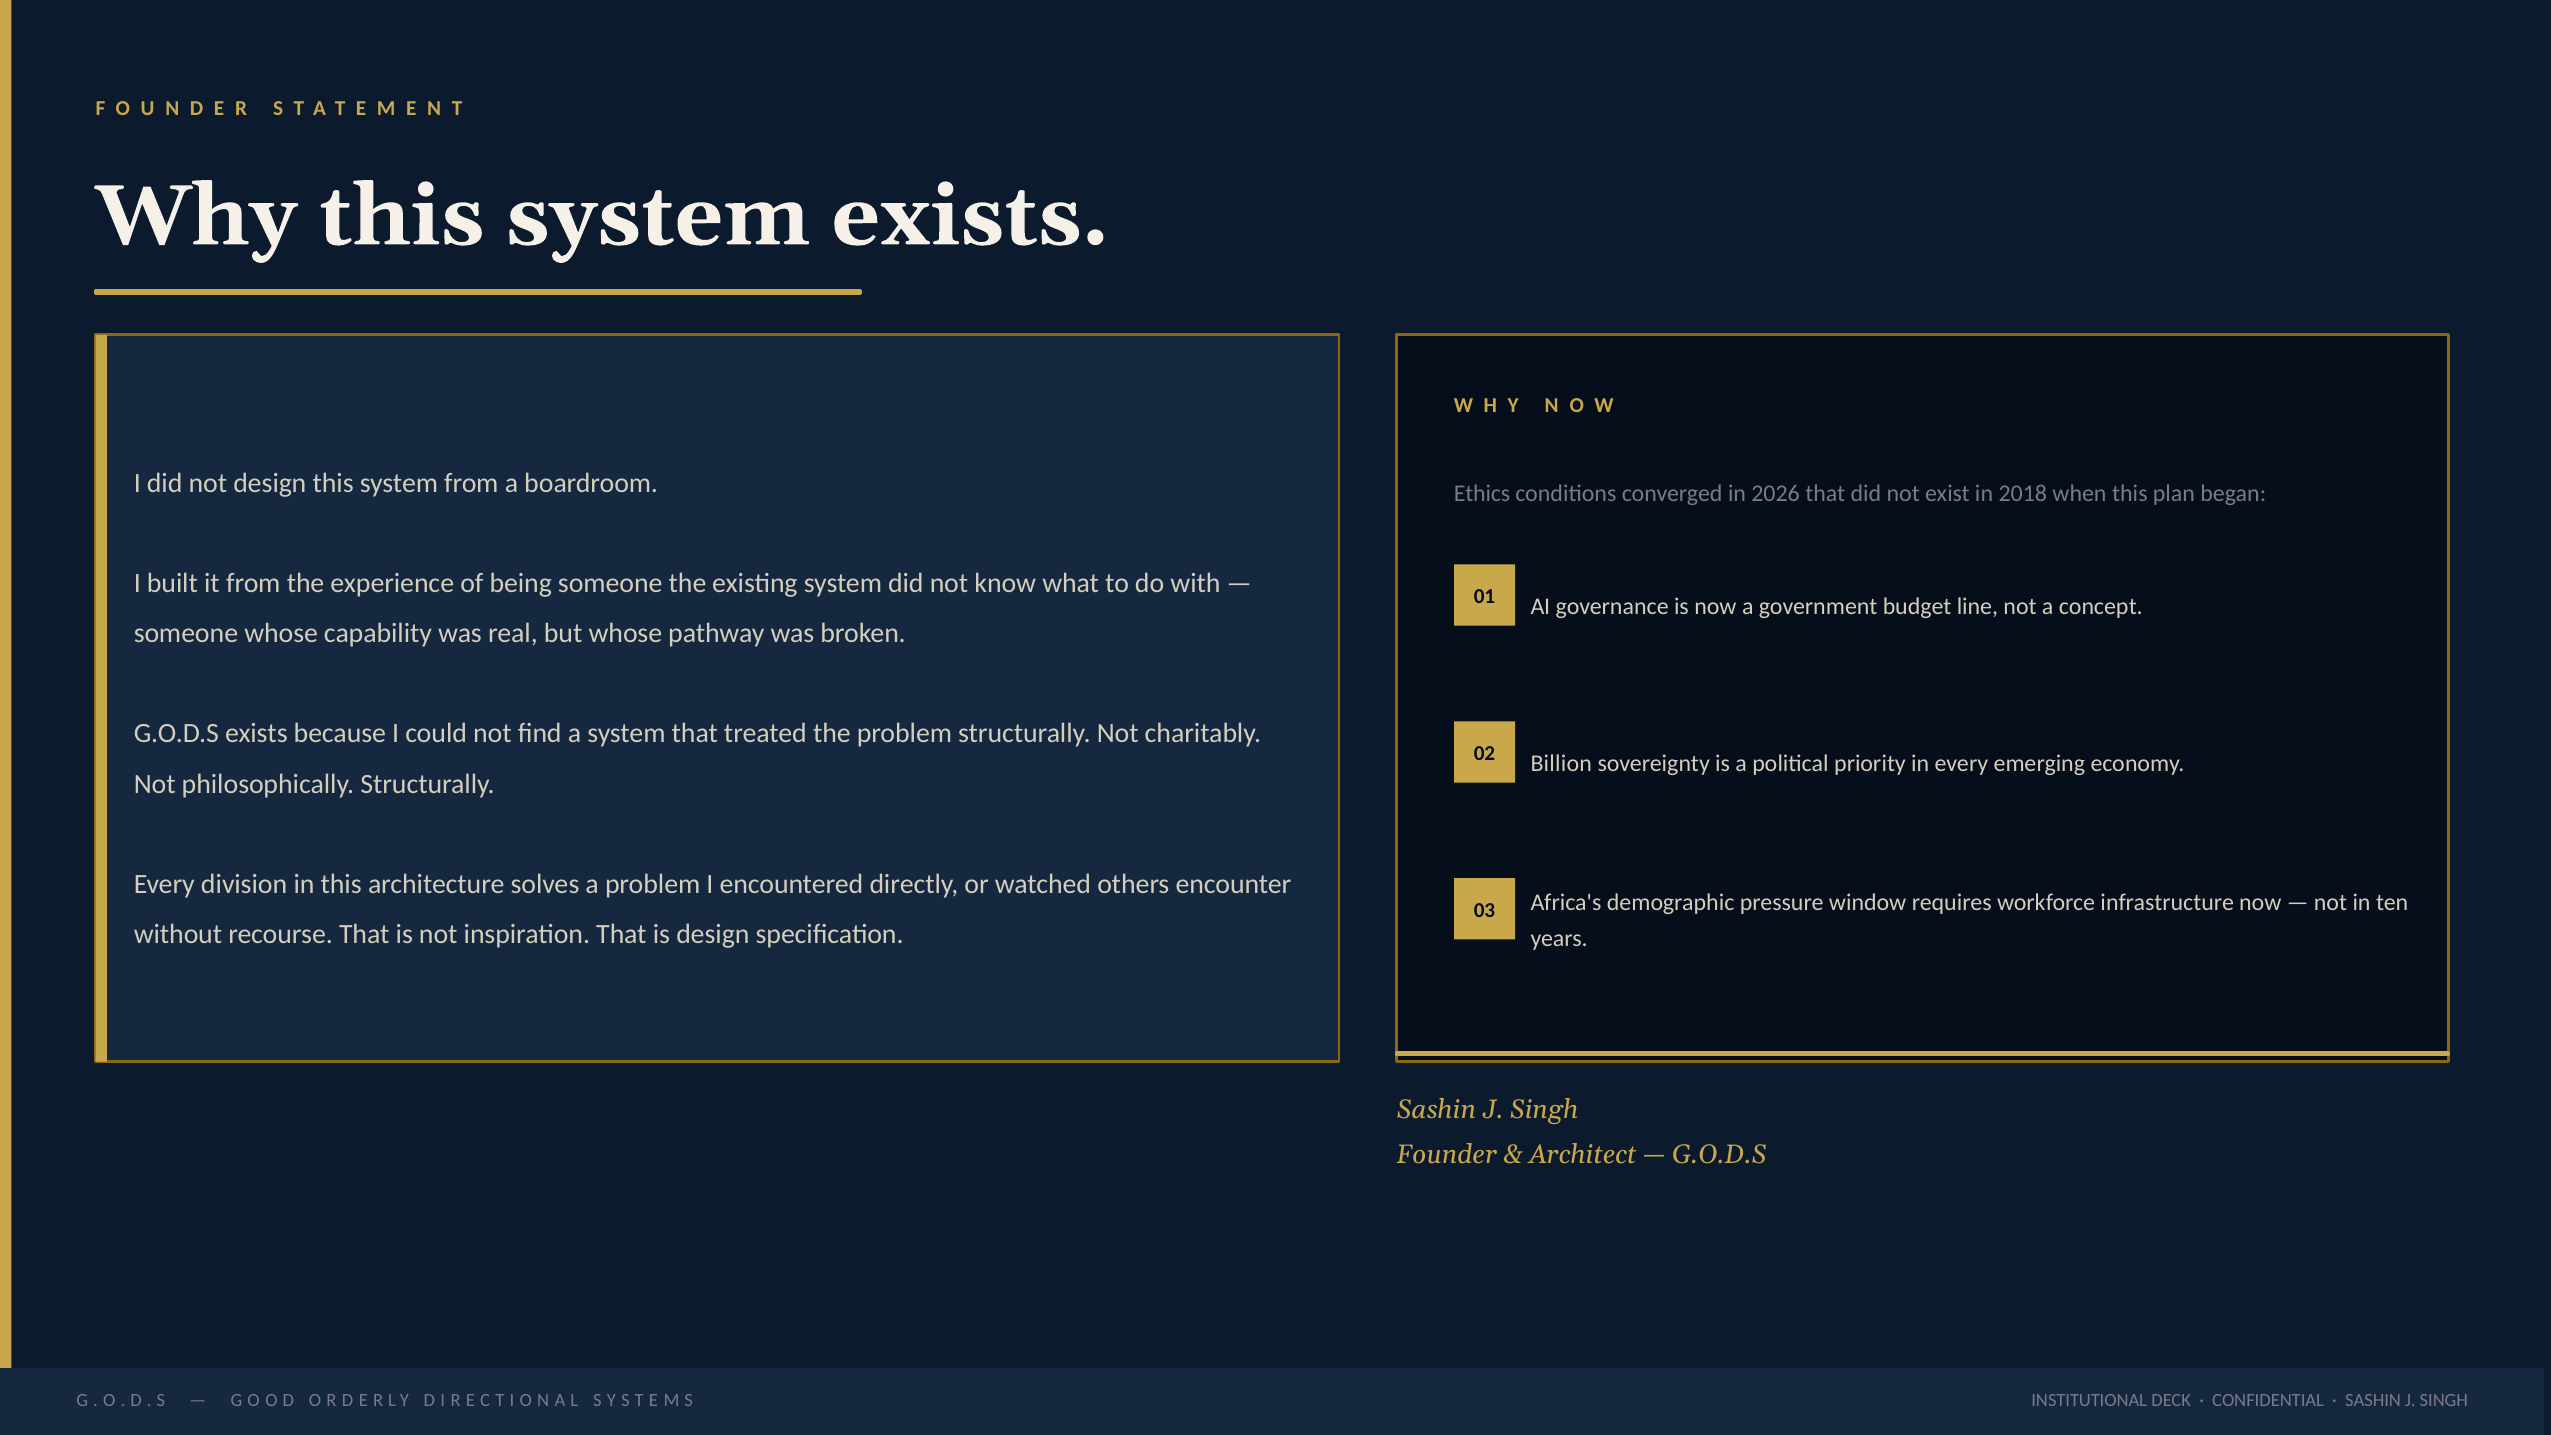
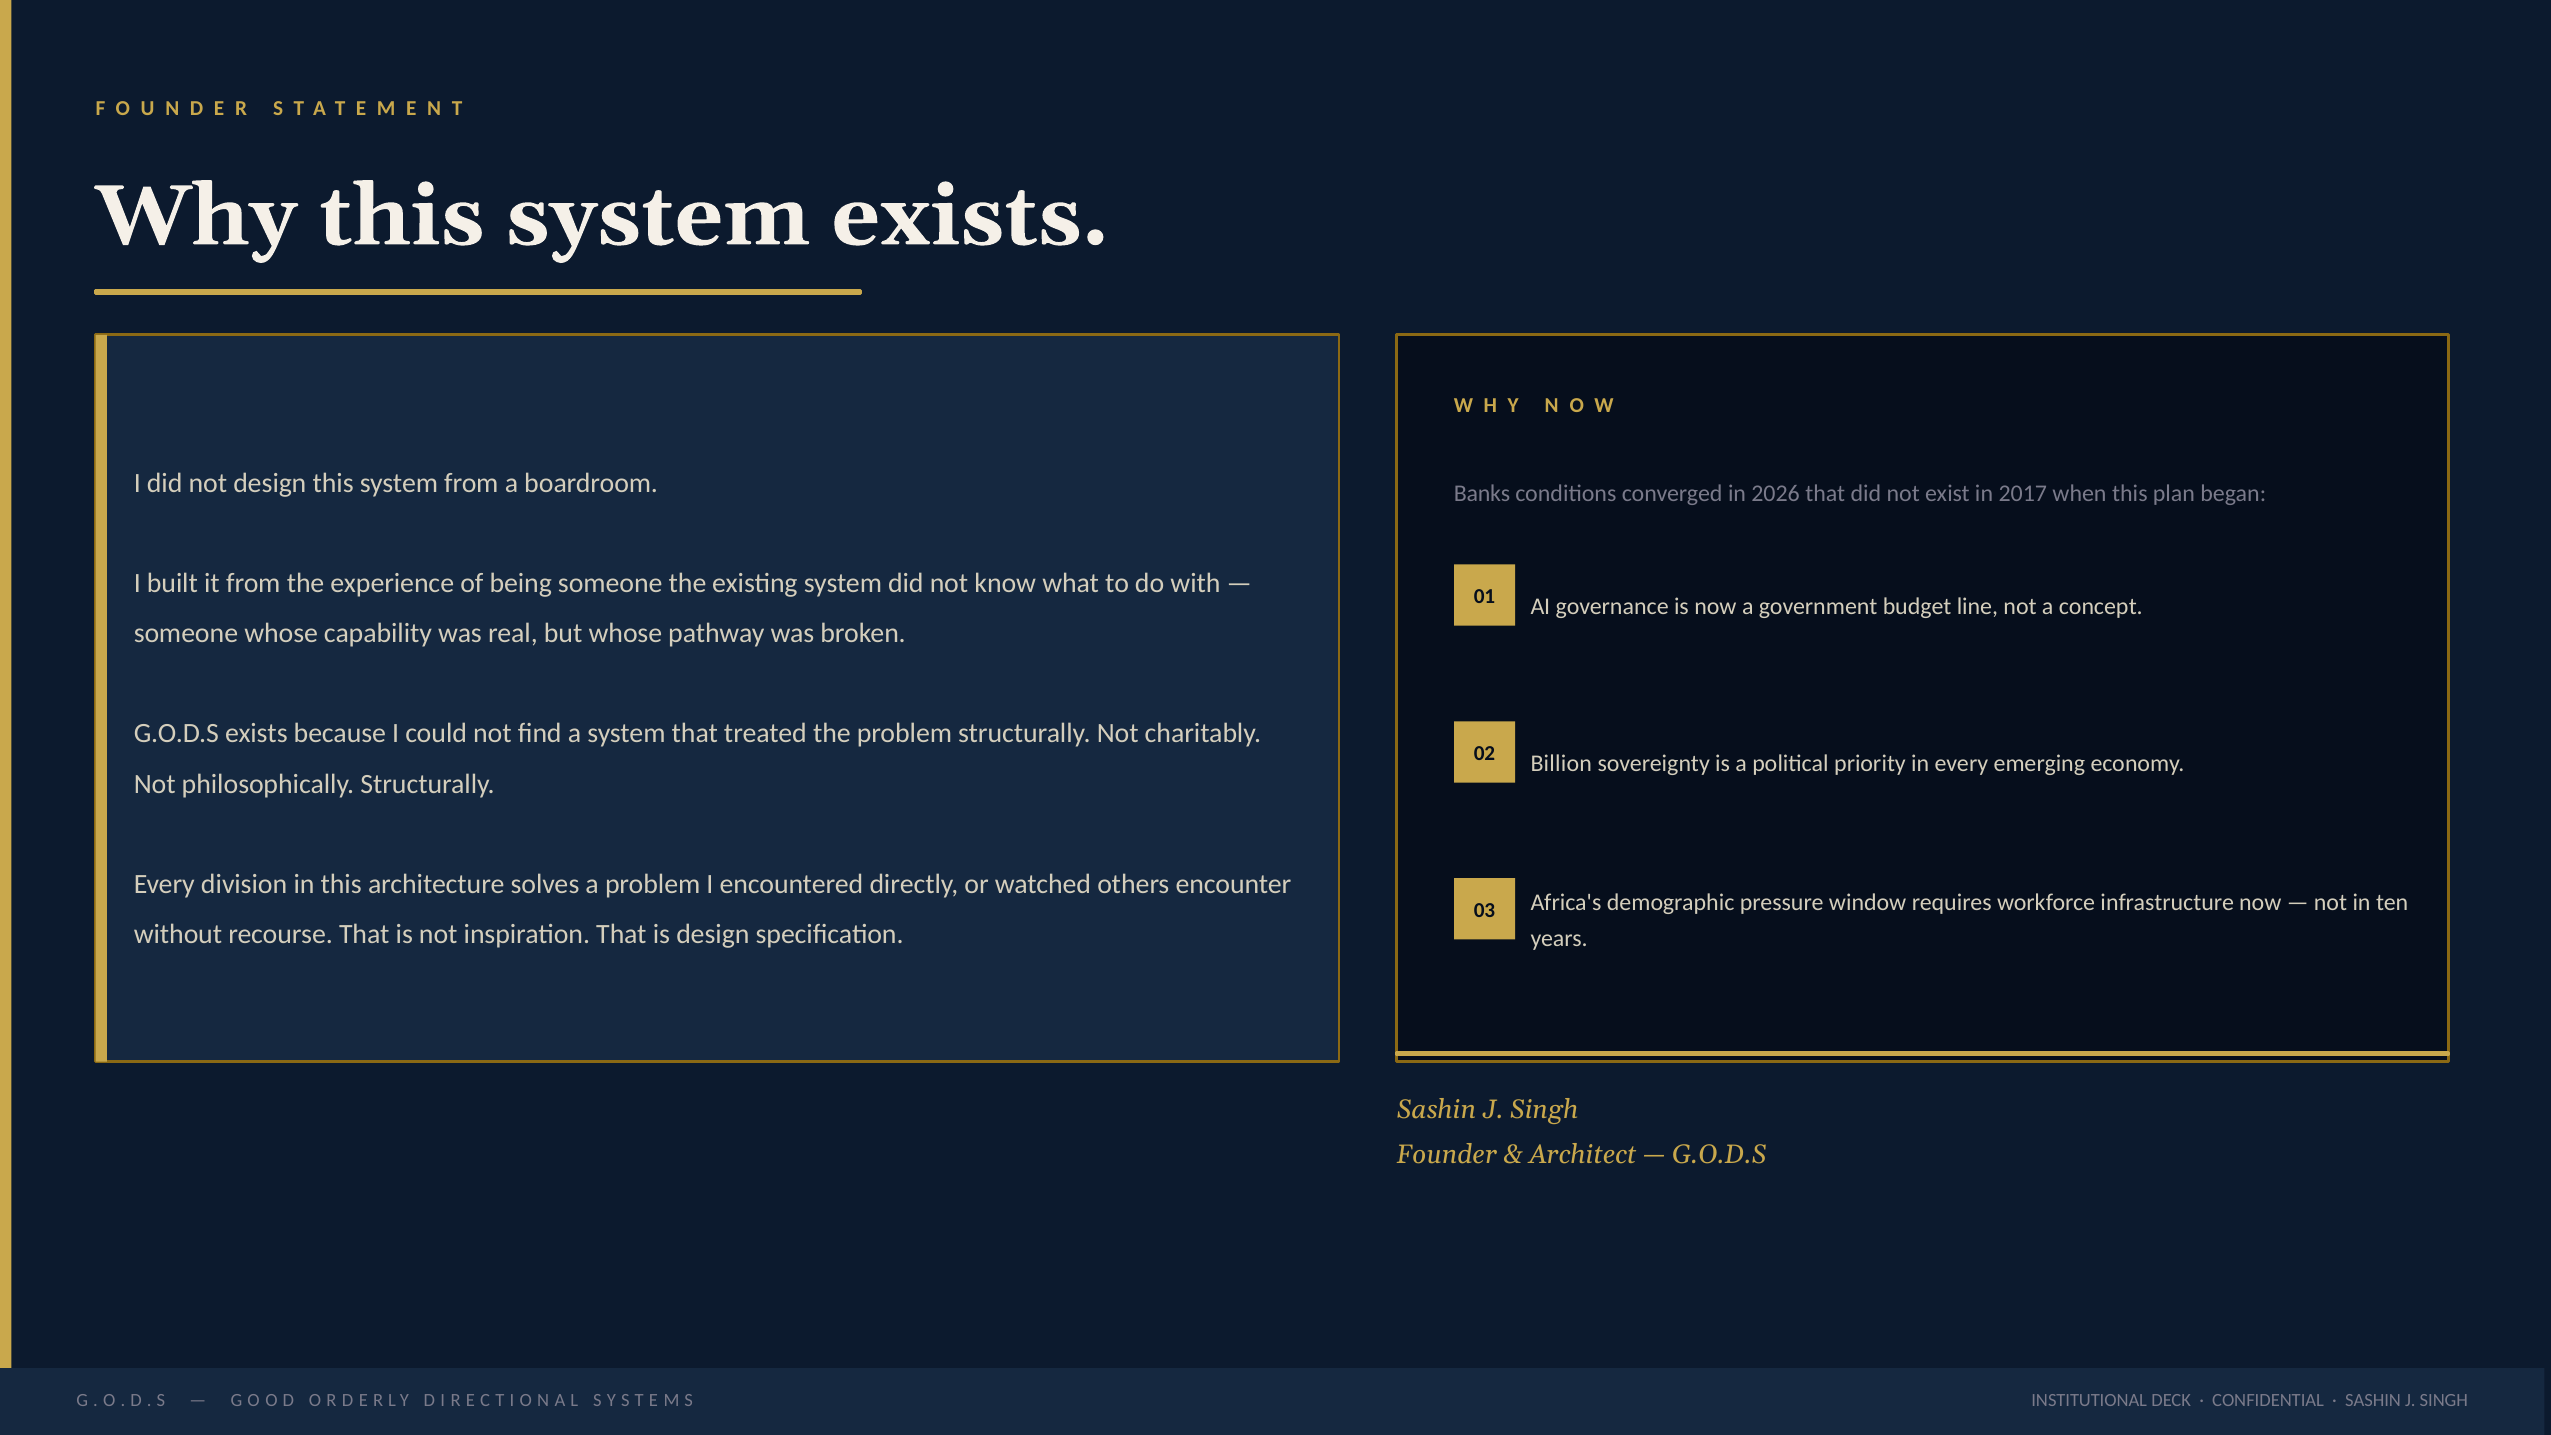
Ethics: Ethics -> Banks
2018: 2018 -> 2017
